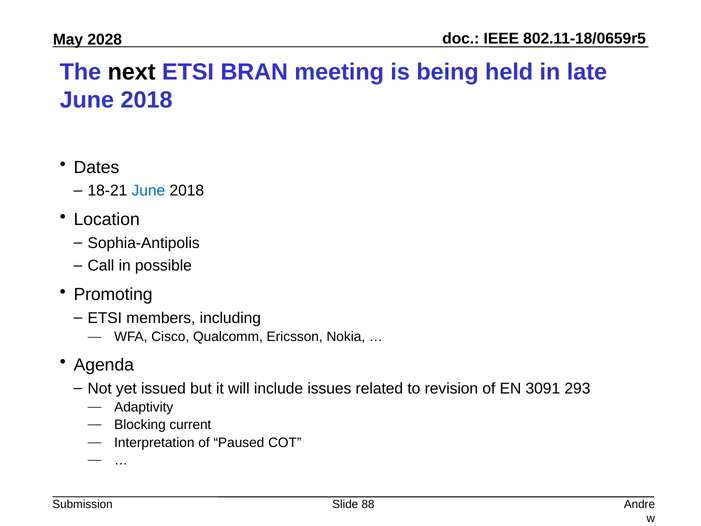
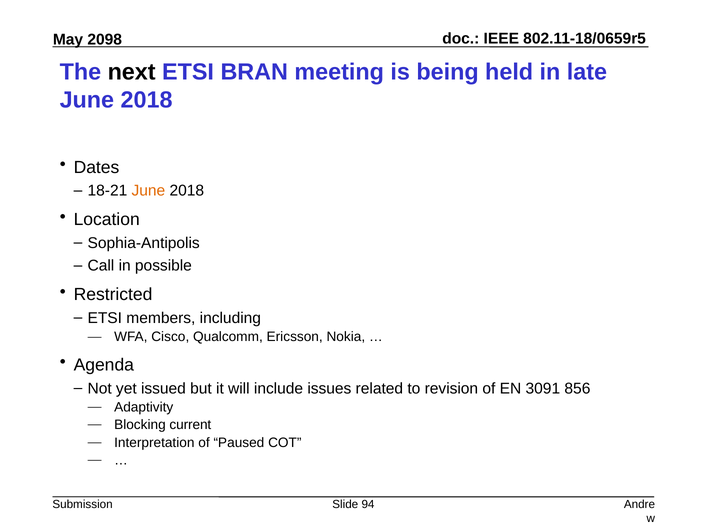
2028: 2028 -> 2098
June at (148, 191) colour: blue -> orange
Promoting: Promoting -> Restricted
293: 293 -> 856
88: 88 -> 94
